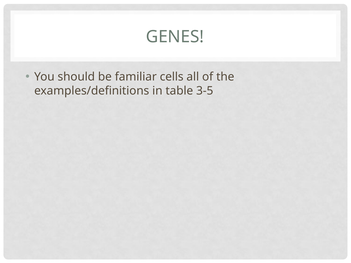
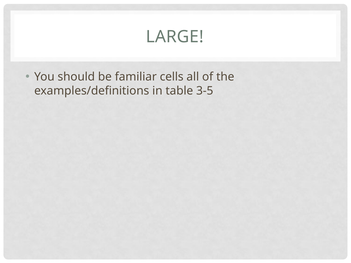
GENES: GENES -> LARGE
